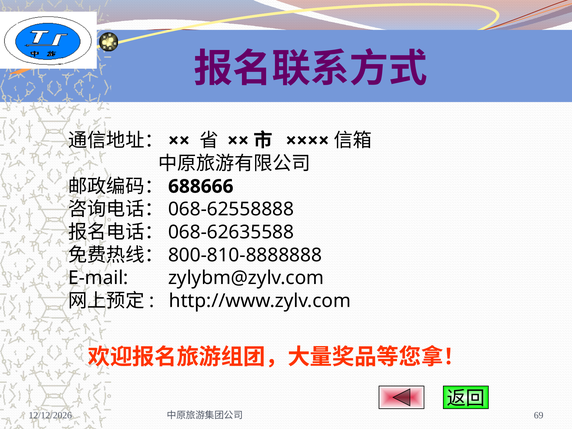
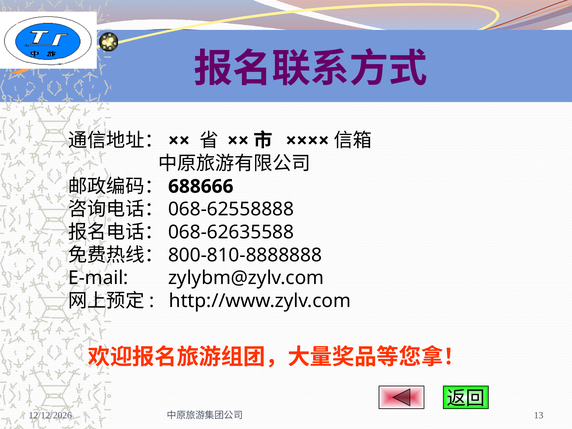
69: 69 -> 13
